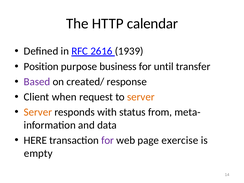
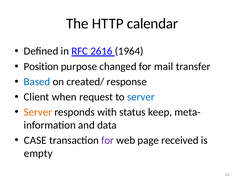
1939: 1939 -> 1964
business: business -> changed
until: until -> mail
Based colour: purple -> blue
server at (141, 97) colour: orange -> blue
from: from -> keep
HERE: HERE -> CASE
exercise: exercise -> received
